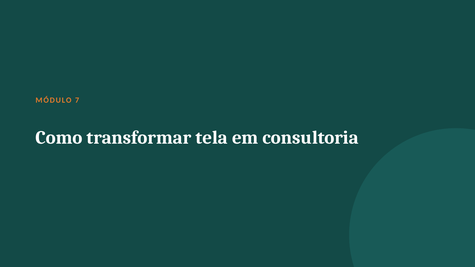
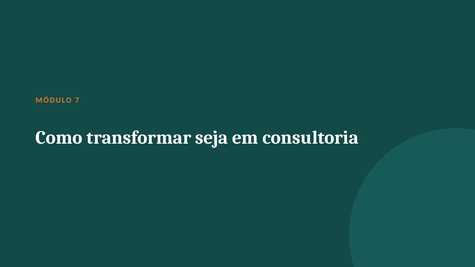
tela: tela -> seja
